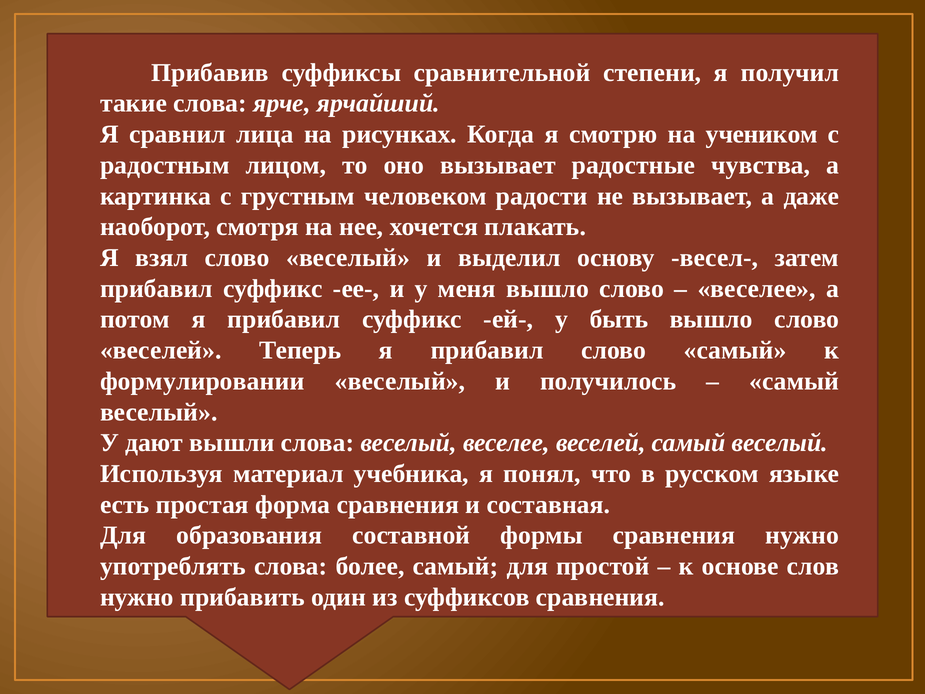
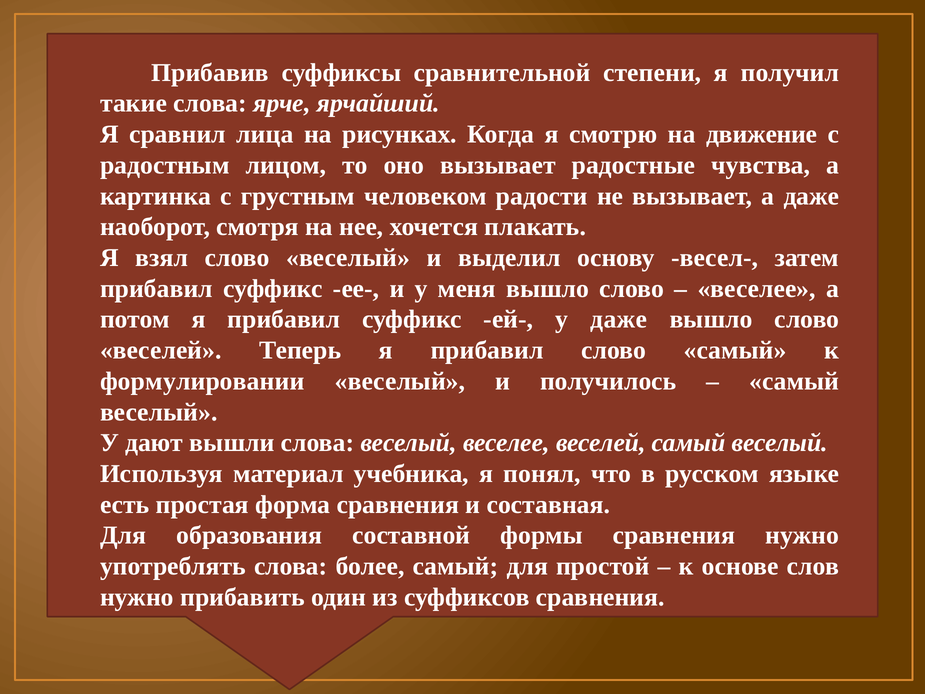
учеником: учеником -> движение
у быть: быть -> даже
